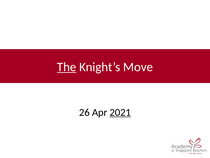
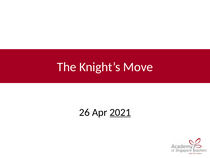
The underline: present -> none
